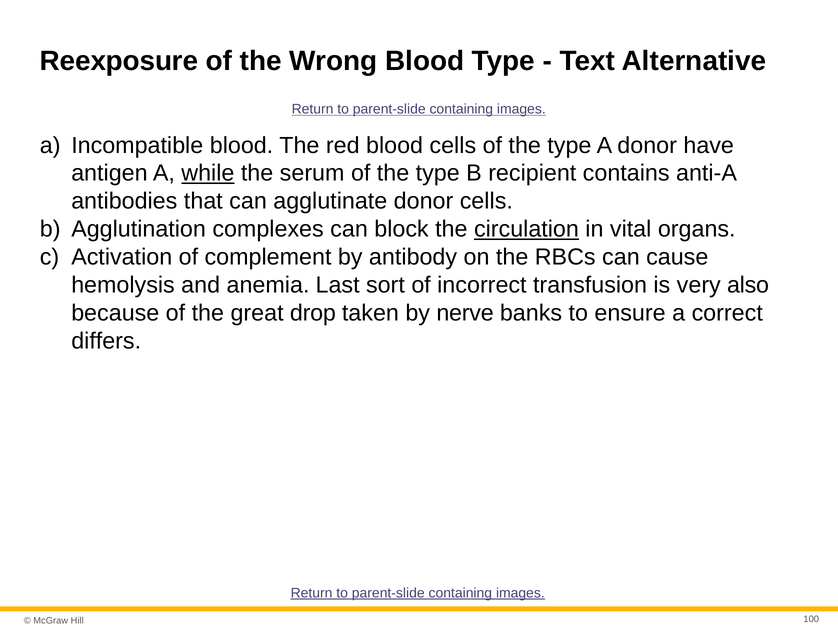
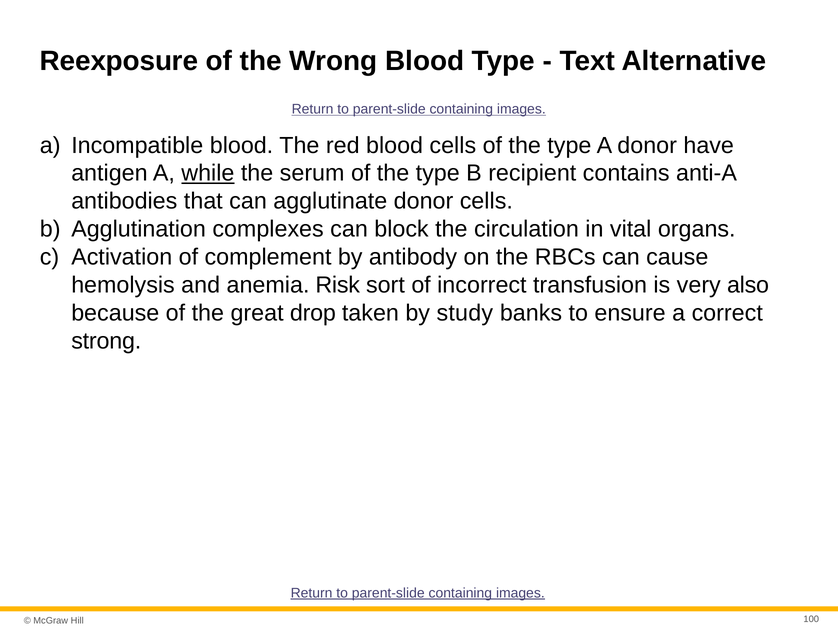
circulation underline: present -> none
Last: Last -> Risk
nerve: nerve -> study
differs: differs -> strong
